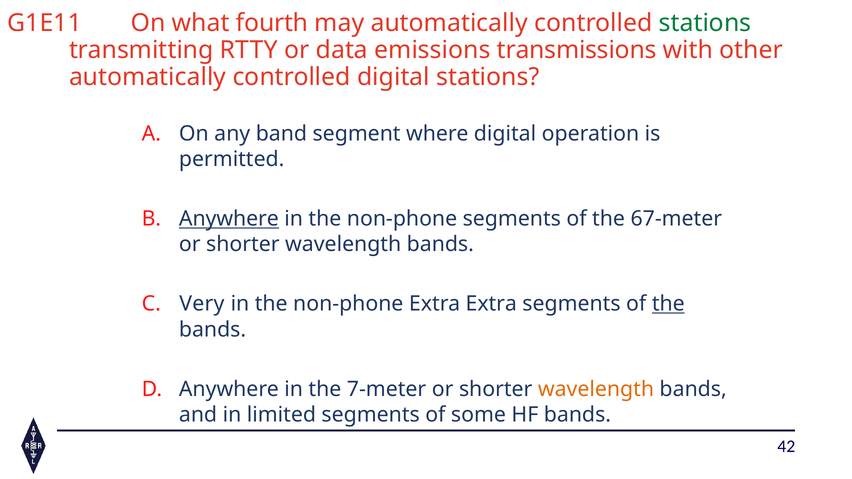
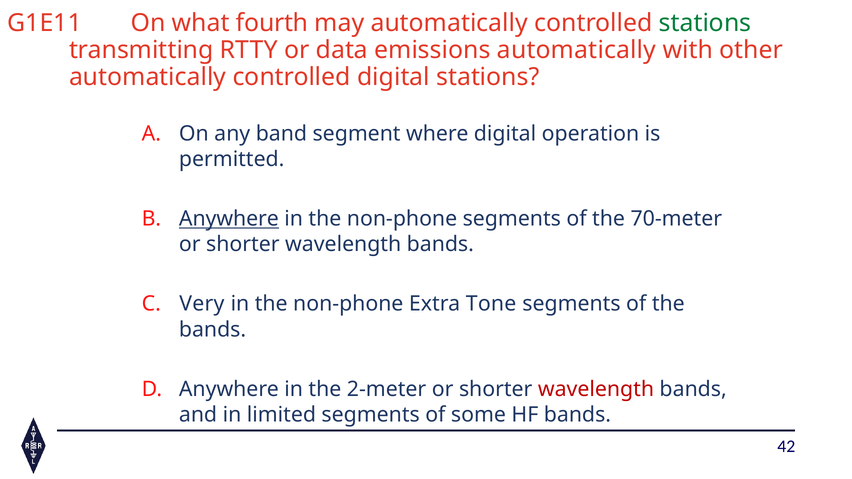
emissions transmissions: transmissions -> automatically
67-meter: 67-meter -> 70-meter
Extra Extra: Extra -> Tone
the at (668, 304) underline: present -> none
7-meter: 7-meter -> 2-meter
wavelength at (596, 389) colour: orange -> red
